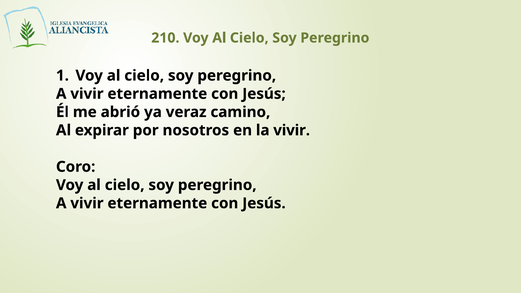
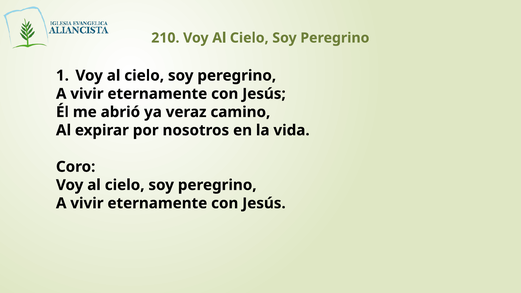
la vivir: vivir -> vida
